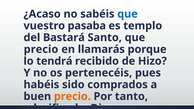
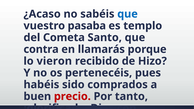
Bastará: Bastará -> Cometa
precio at (41, 49): precio -> contra
tendrá: tendrá -> vieron
precio at (72, 96) colour: orange -> red
